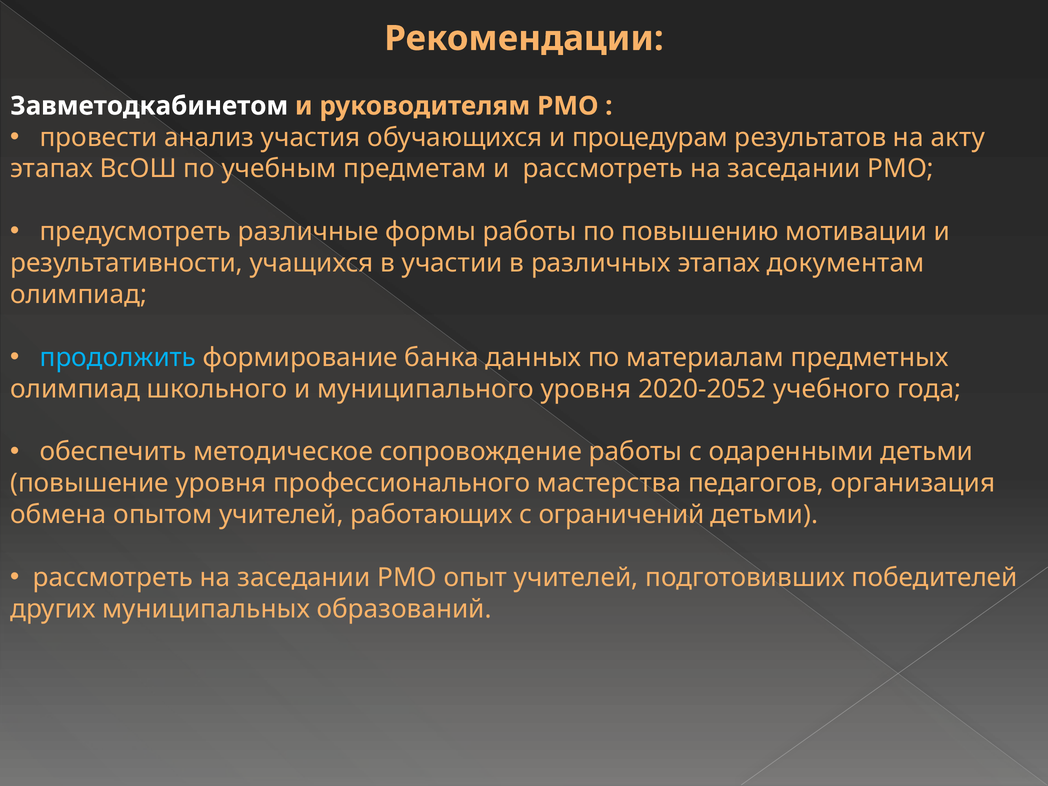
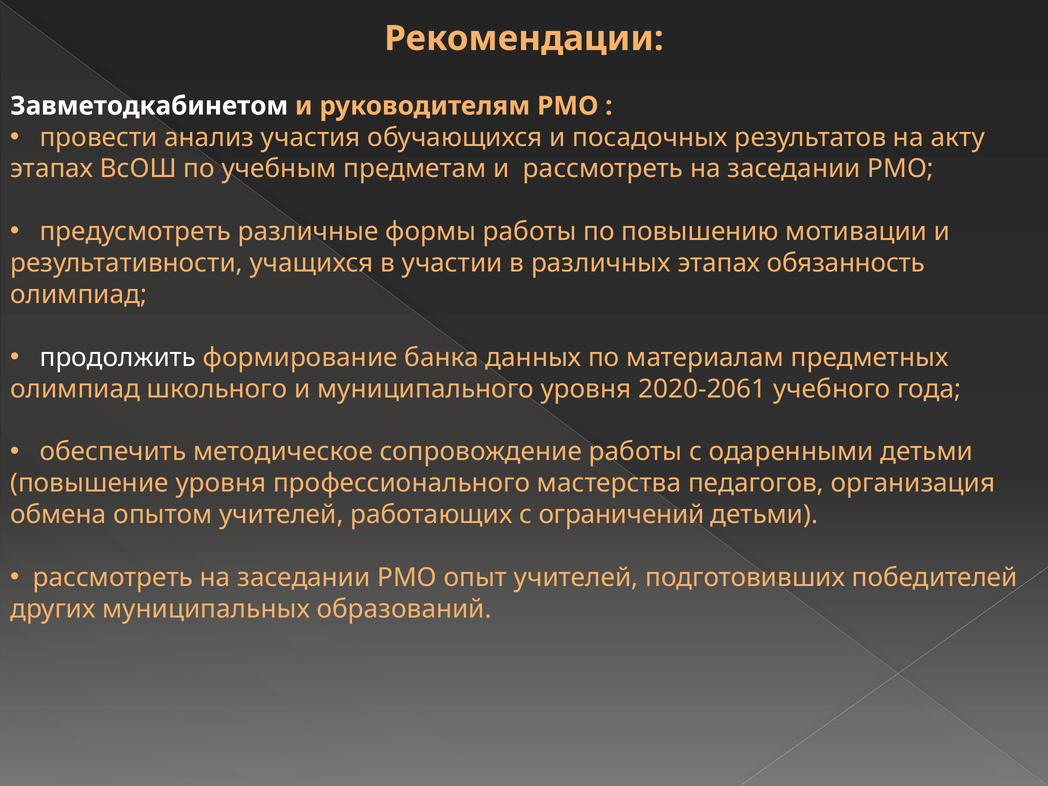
процедурам: процедурам -> посадочных
документам: документам -> обязанность
продолжить colour: light blue -> white
2020-2052: 2020-2052 -> 2020-2061
